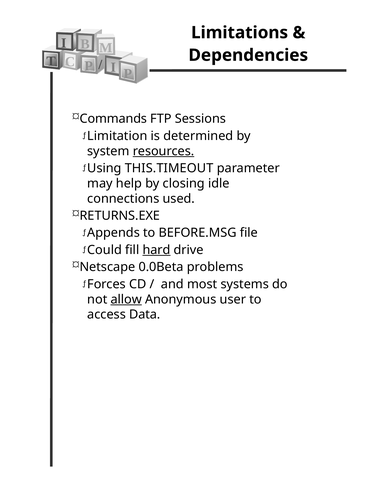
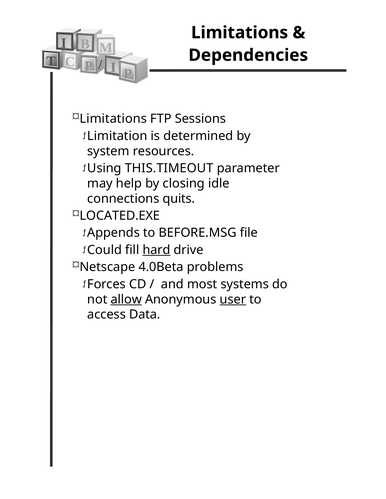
Commands at (113, 119): Commands -> Limitations
resources underline: present -> none
used: used -> quits
RETURNS.EXE: RETURNS.EXE -> LOCATED.EXE
0.0Beta: 0.0Beta -> 4.0Beta
user underline: none -> present
